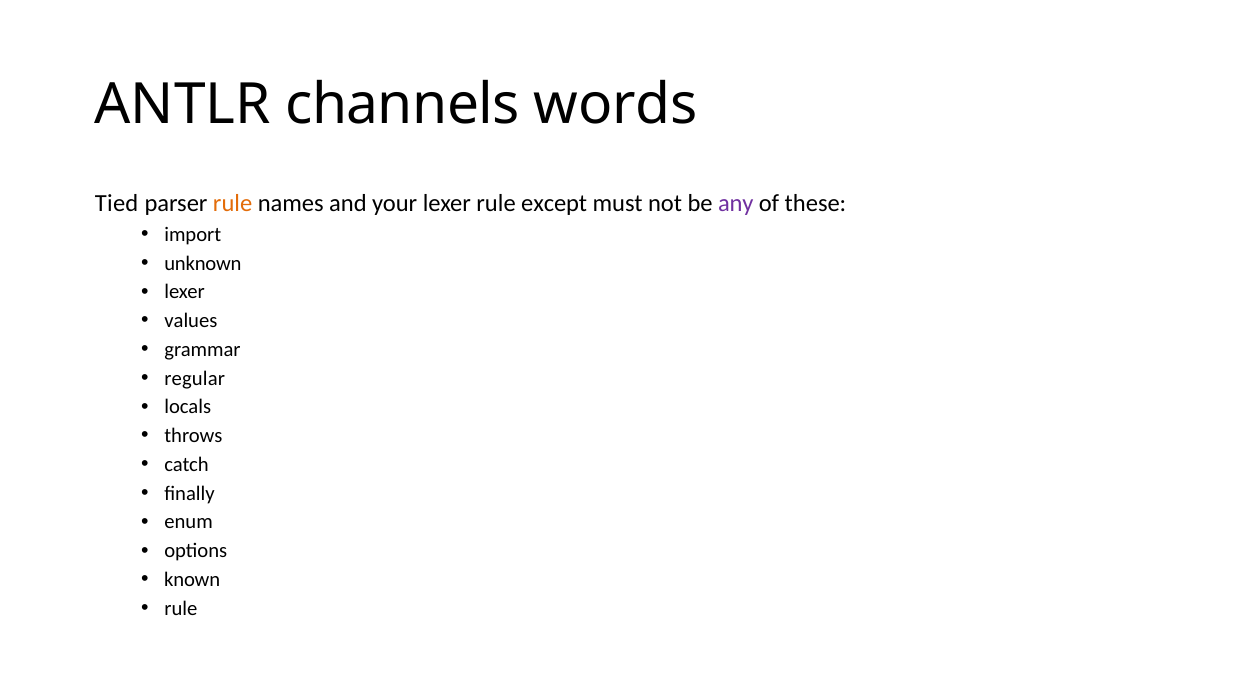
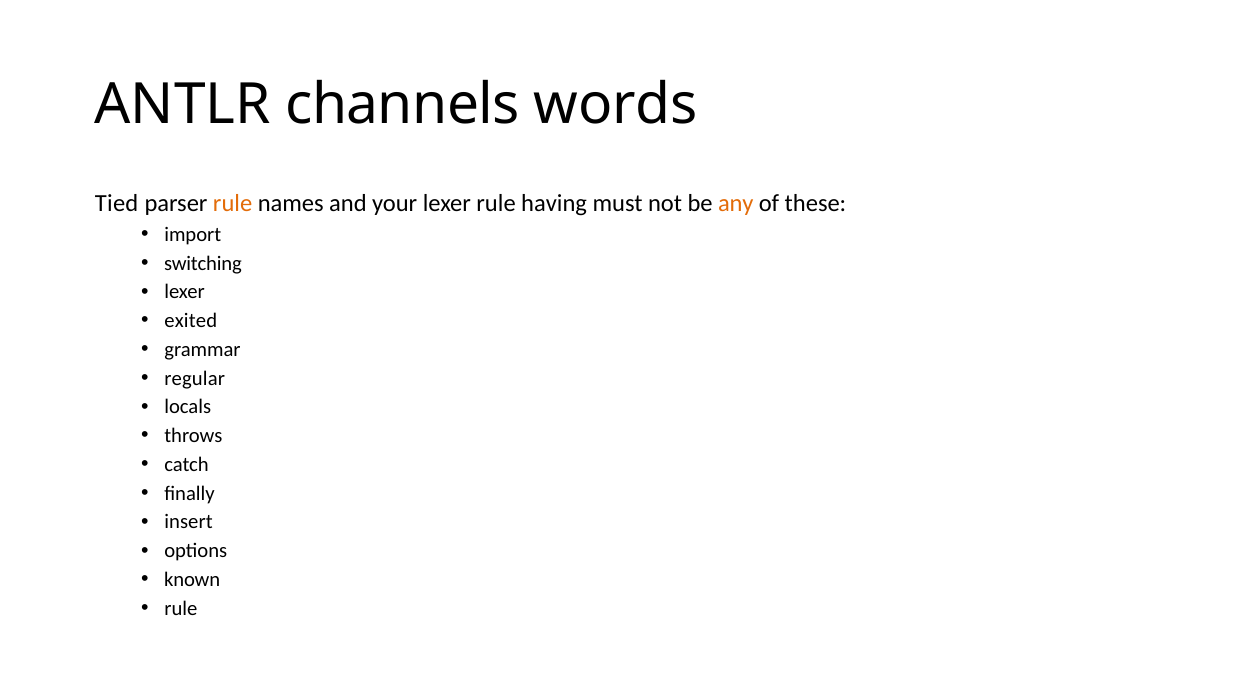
except: except -> having
any colour: purple -> orange
unknown: unknown -> switching
values: values -> exited
enum: enum -> insert
